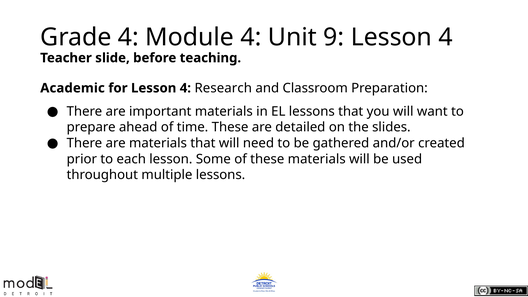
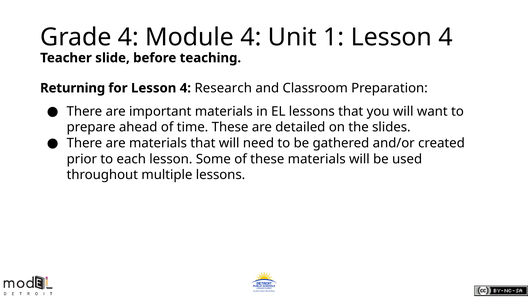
9: 9 -> 1
Academic: Academic -> Returning
